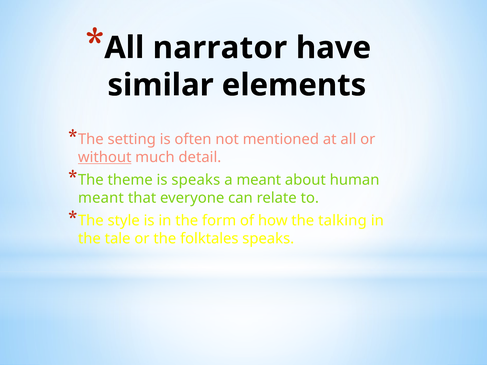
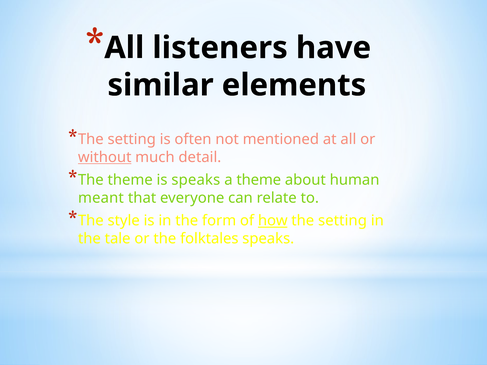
narrator: narrator -> listeners
a meant: meant -> theme
how underline: none -> present
talking at (342, 221): talking -> setting
